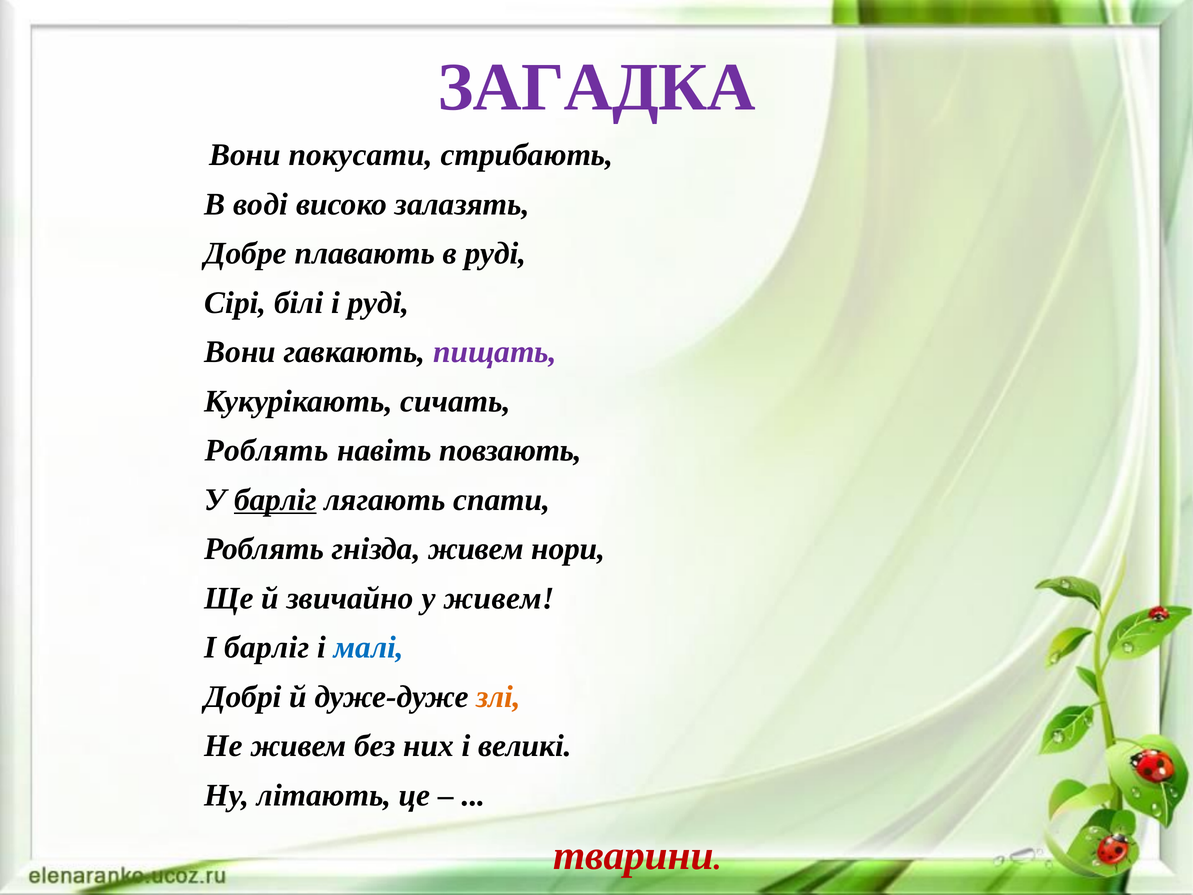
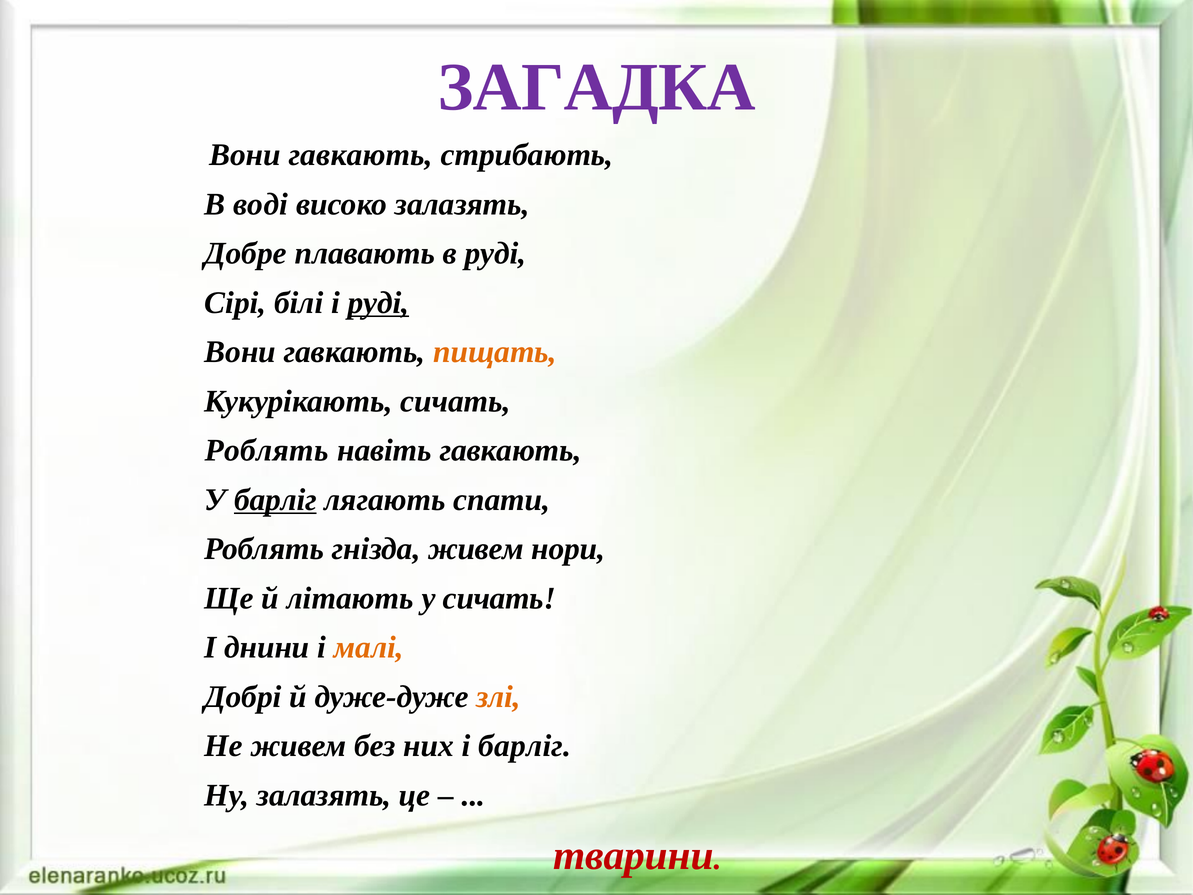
покусати at (361, 155): покусати -> гавкають
руді at (378, 303) underline: none -> present
пищать colour: purple -> orange
навіть повзають: повзають -> гавкають
звичайно: звичайно -> літають
у живем: живем -> сичать
І барліг: барліг -> днини
малі colour: blue -> orange
і великі: великі -> барліг
Ну літають: літають -> залазять
